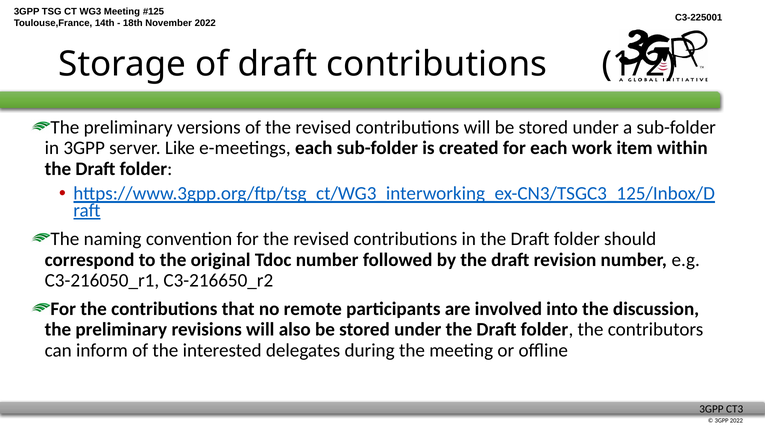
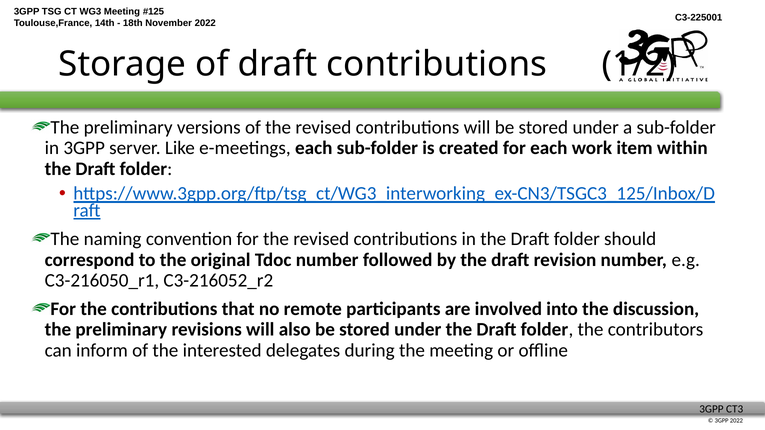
C3-216650_r2: C3-216650_r2 -> C3-216052_r2
